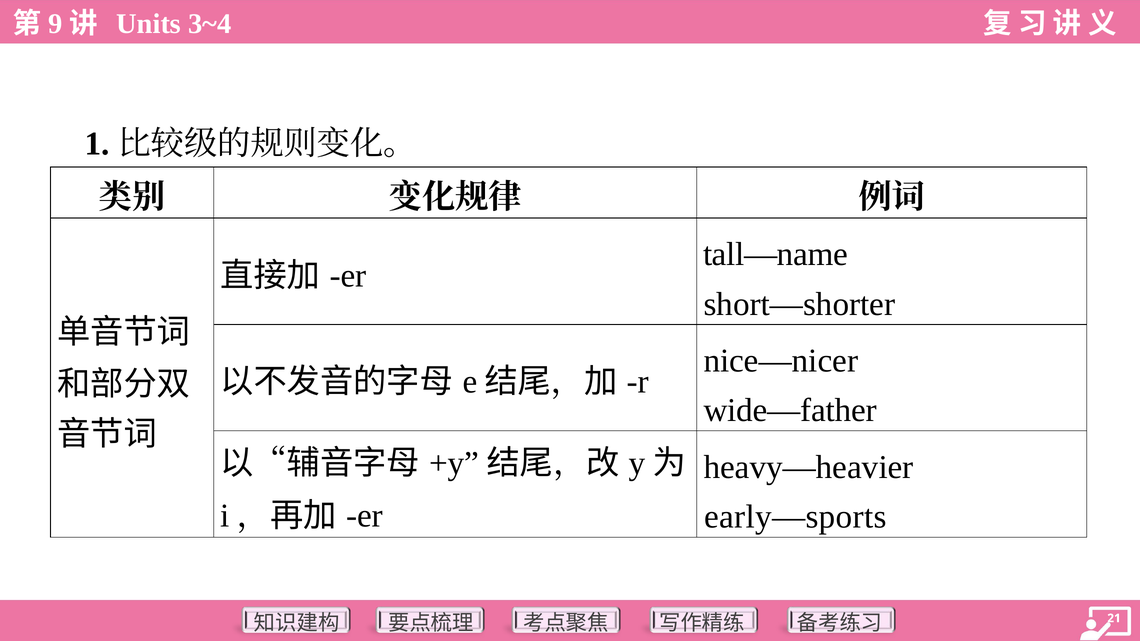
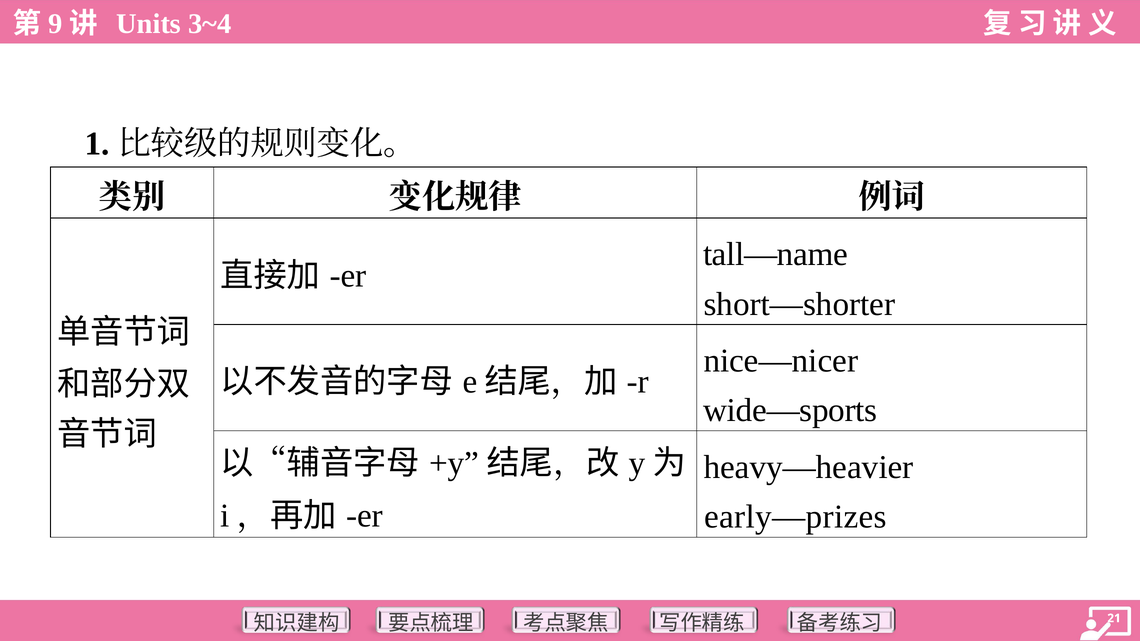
wide—father: wide—father -> wide—sports
early—sports: early—sports -> early—prizes
